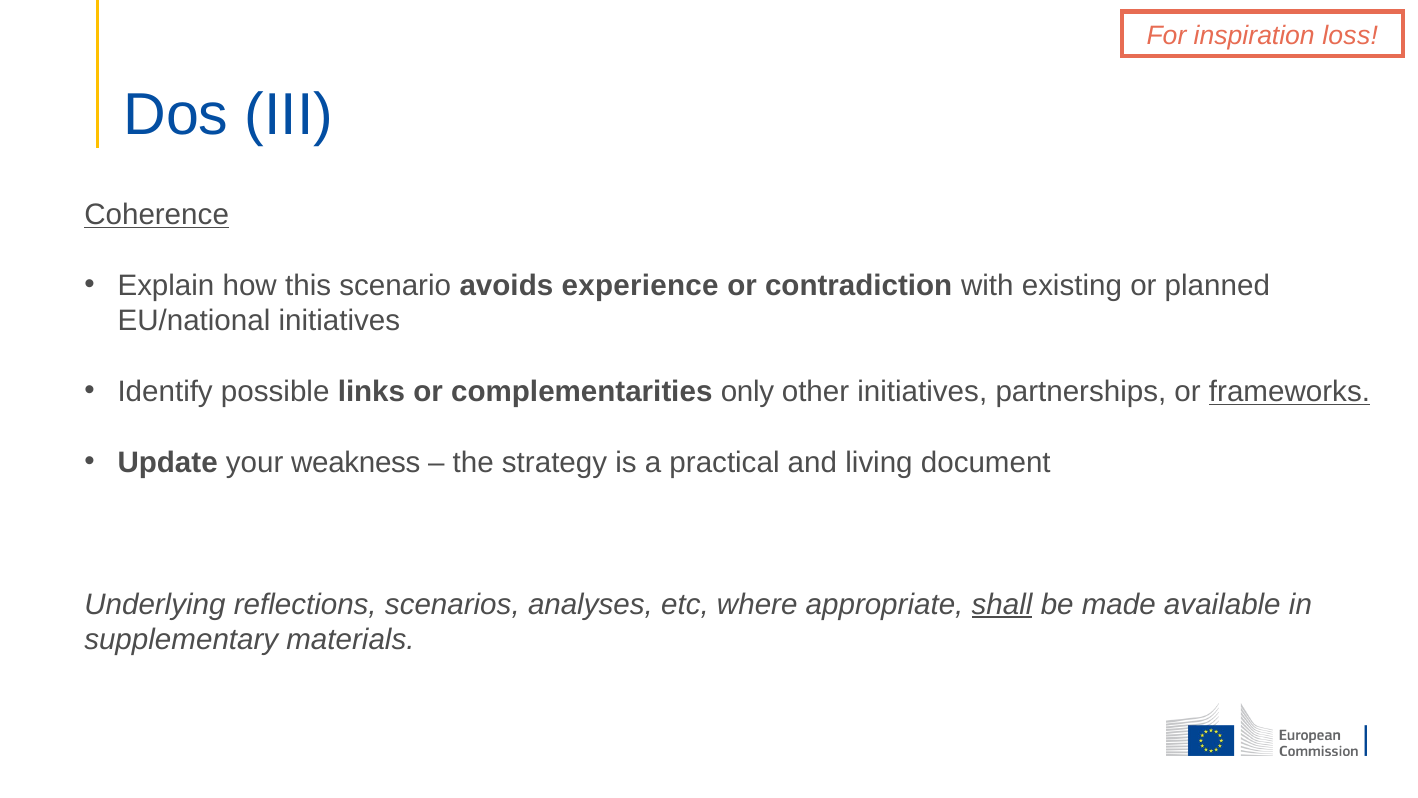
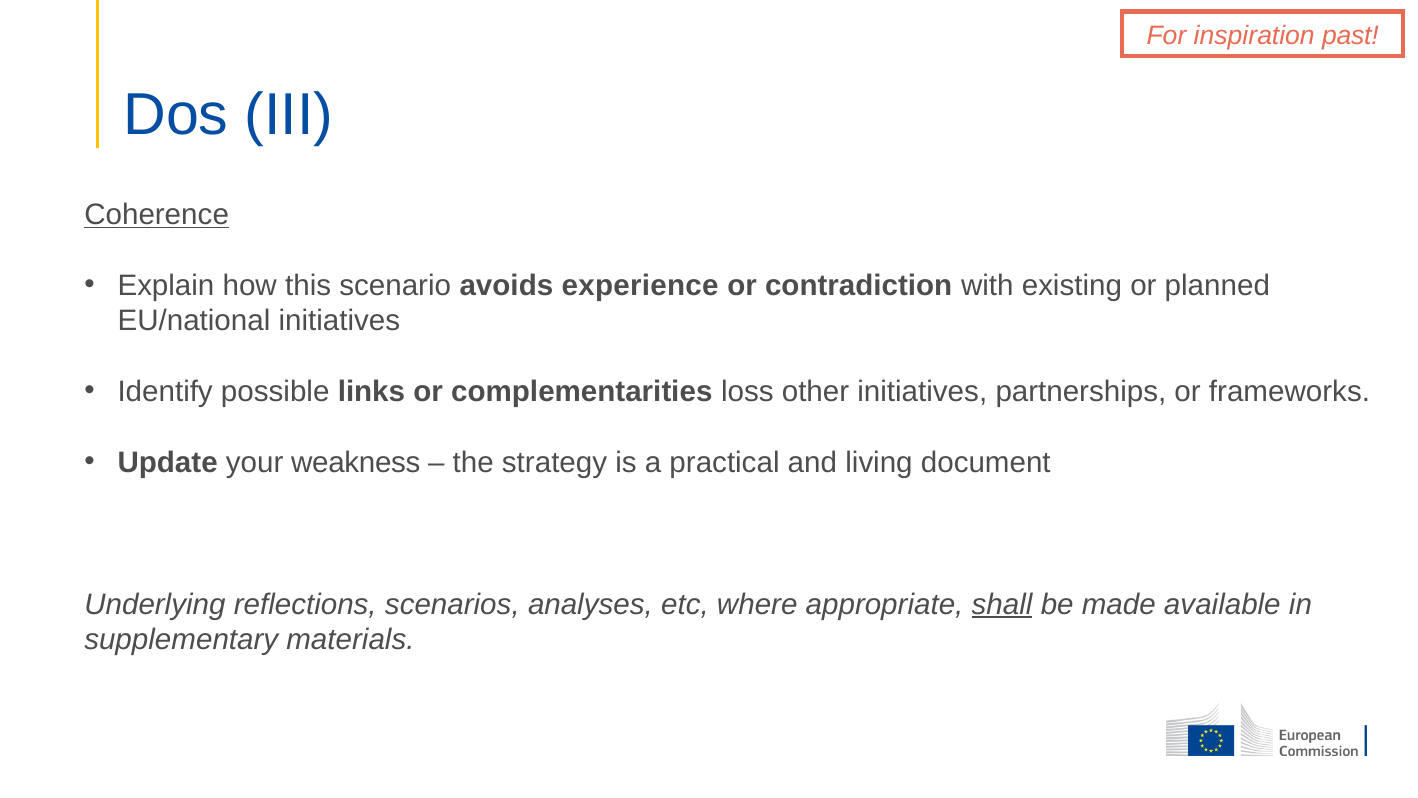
loss: loss -> past
only: only -> loss
frameworks underline: present -> none
